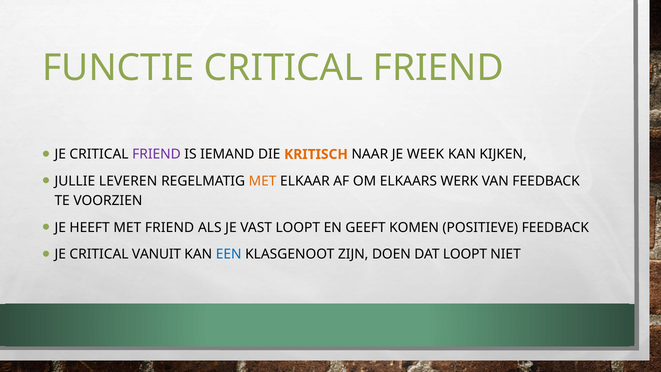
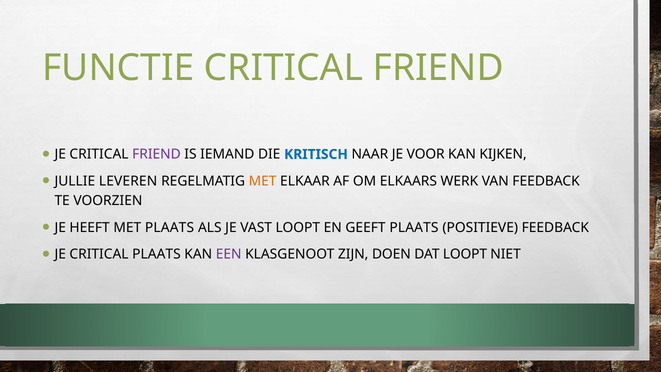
KRITISCH colour: orange -> blue
WEEK: WEEK -> VOOR
MET FRIEND: FRIEND -> PLAATS
GEEFT KOMEN: KOMEN -> PLAATS
CRITICAL VANUIT: VANUIT -> PLAATS
EEN colour: blue -> purple
